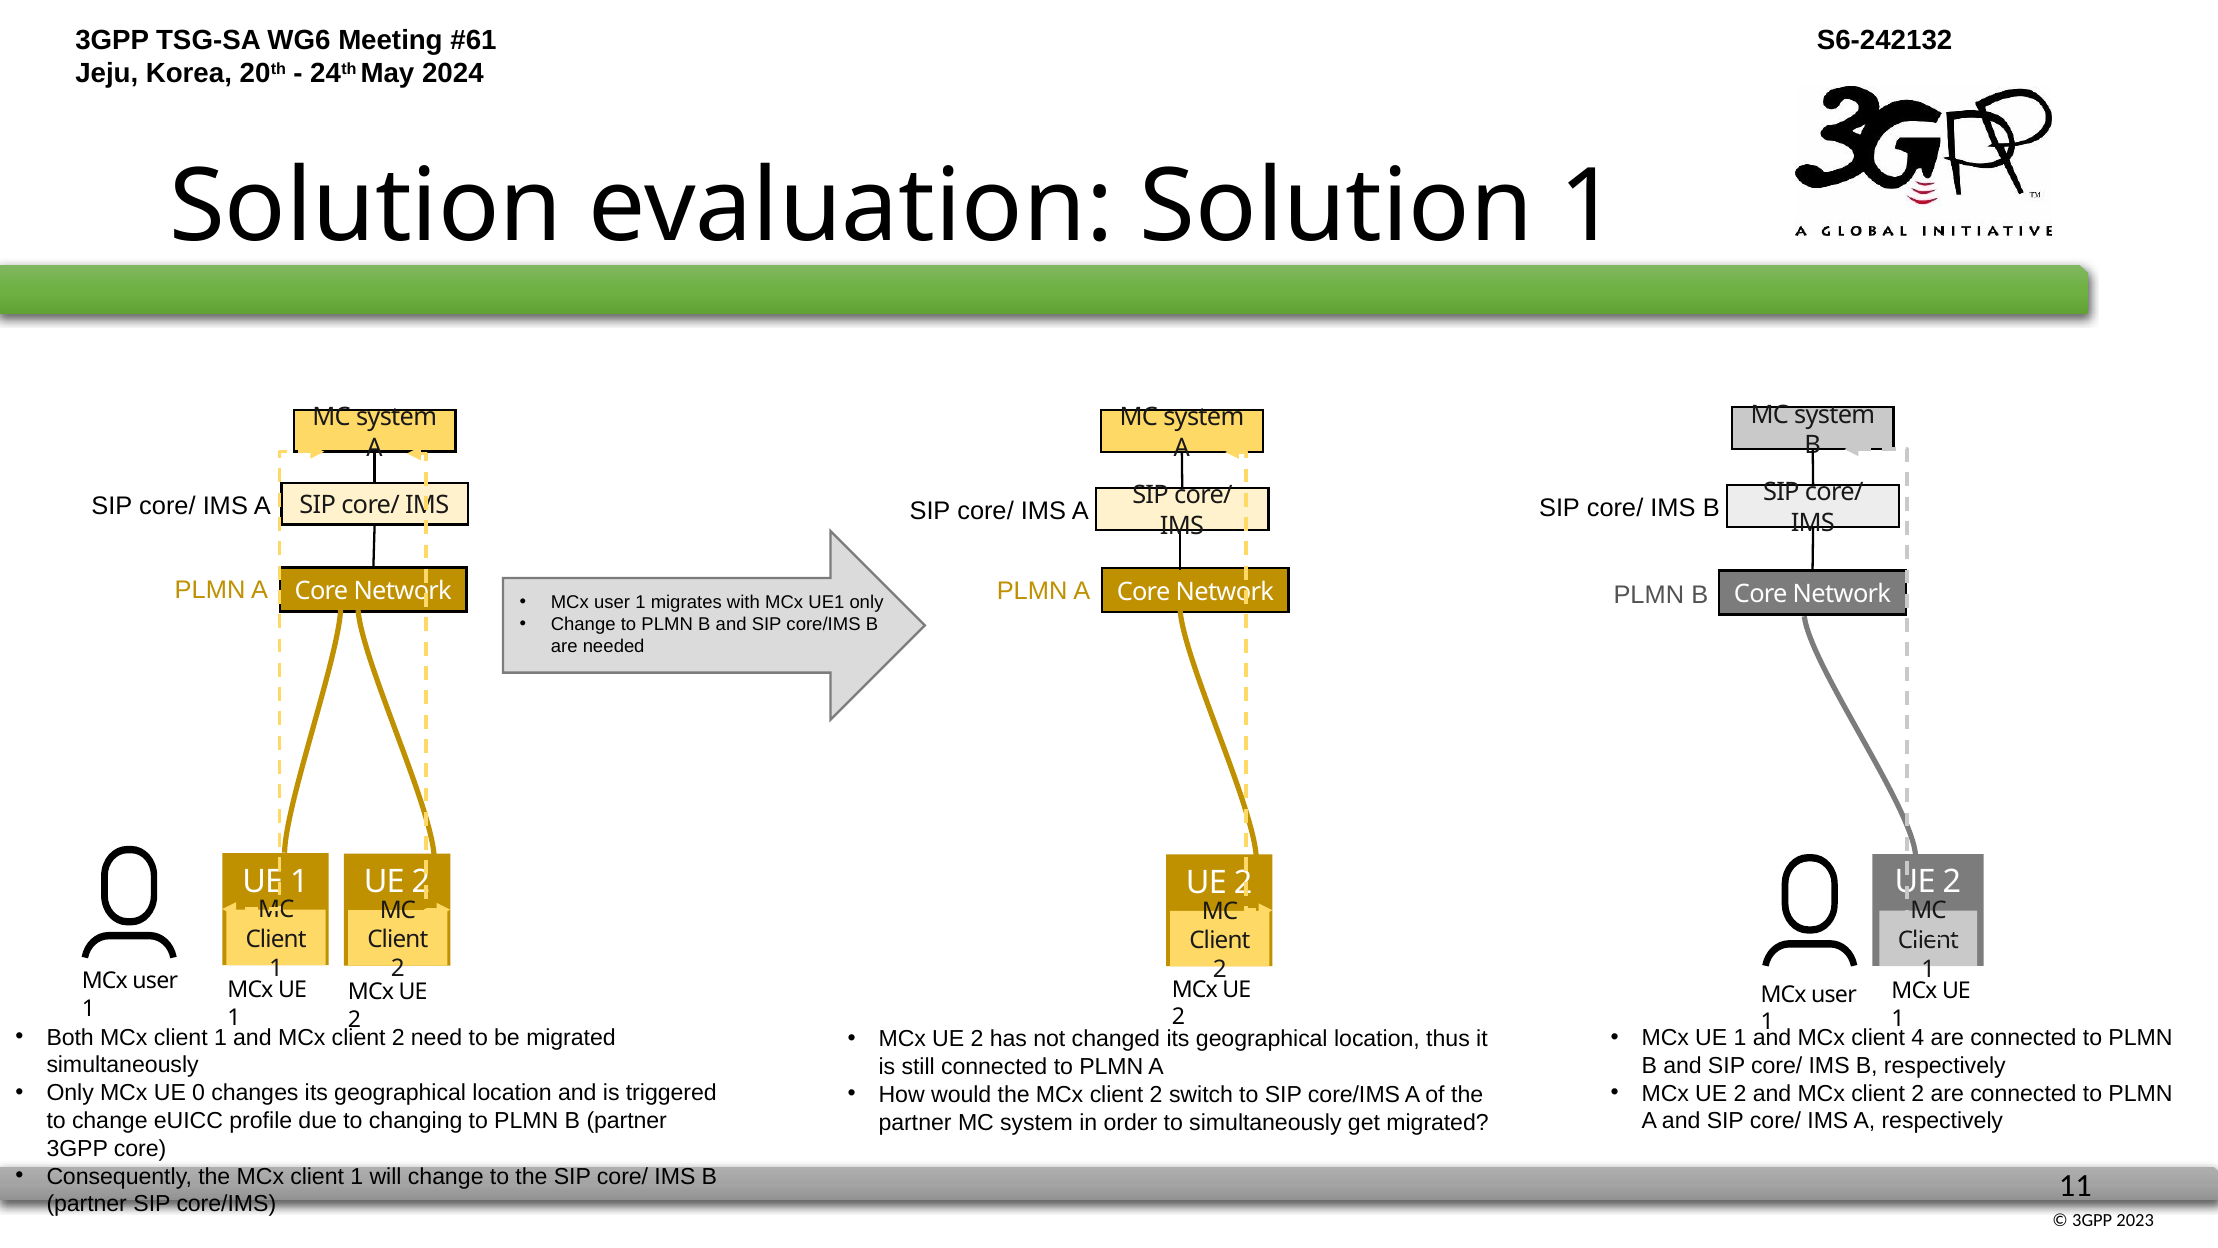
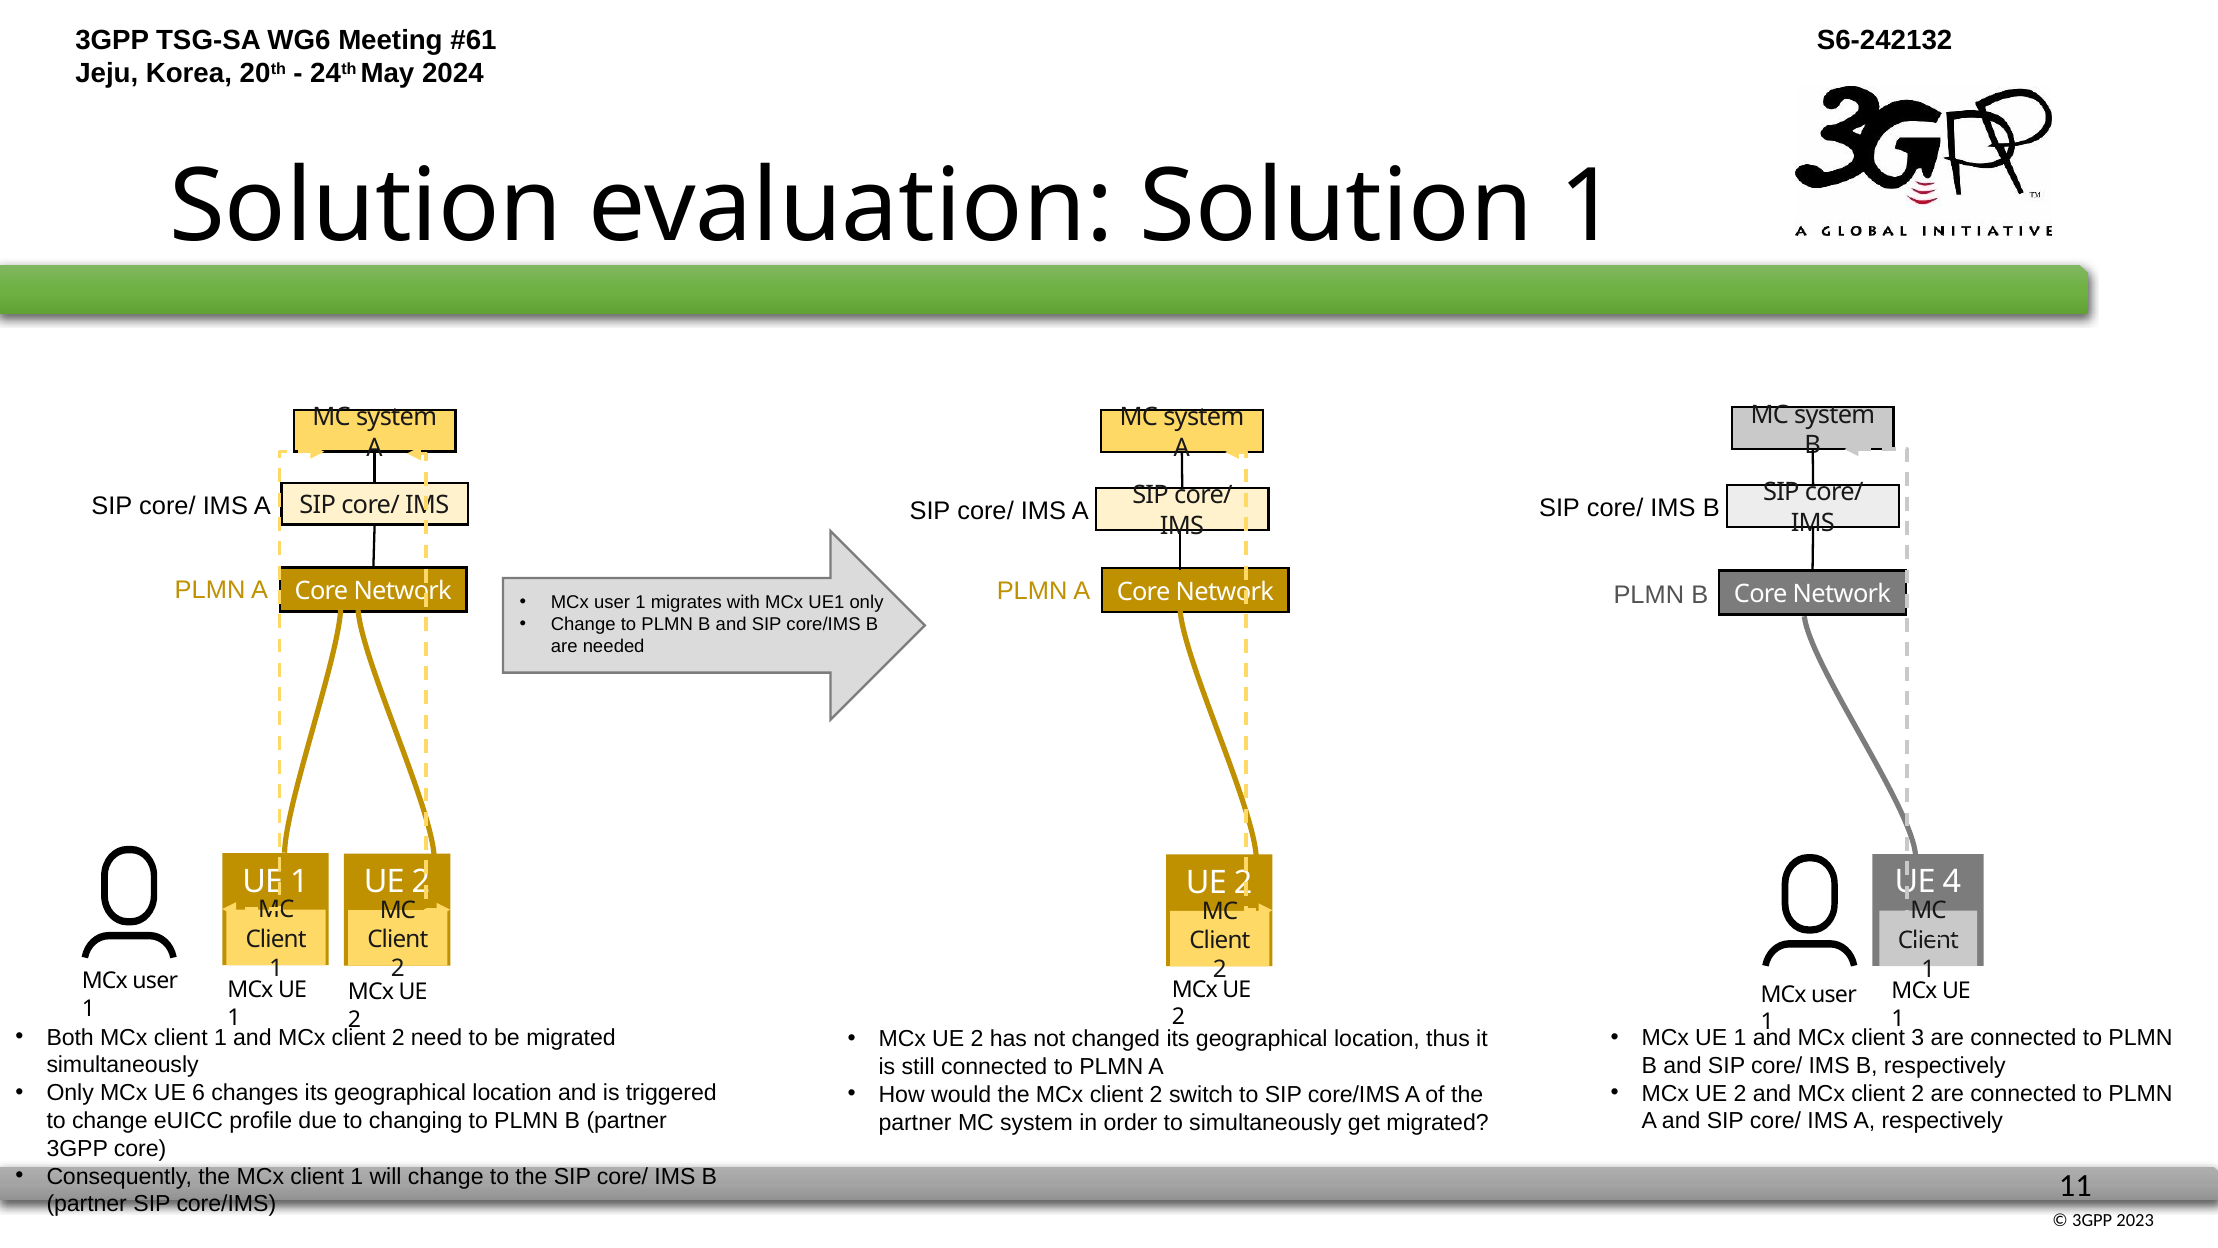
2 at (1952, 882): 2 -> 4
4: 4 -> 3
0: 0 -> 6
